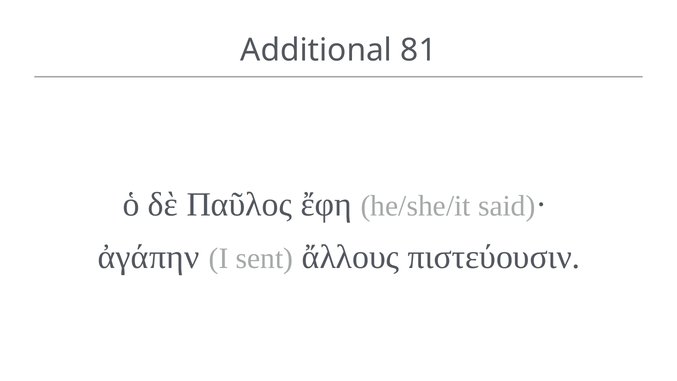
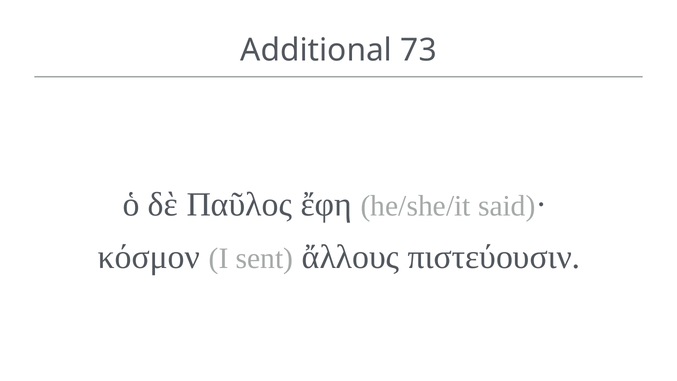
81: 81 -> 73
ἀγάπην: ἀγάπην -> κόσμον
